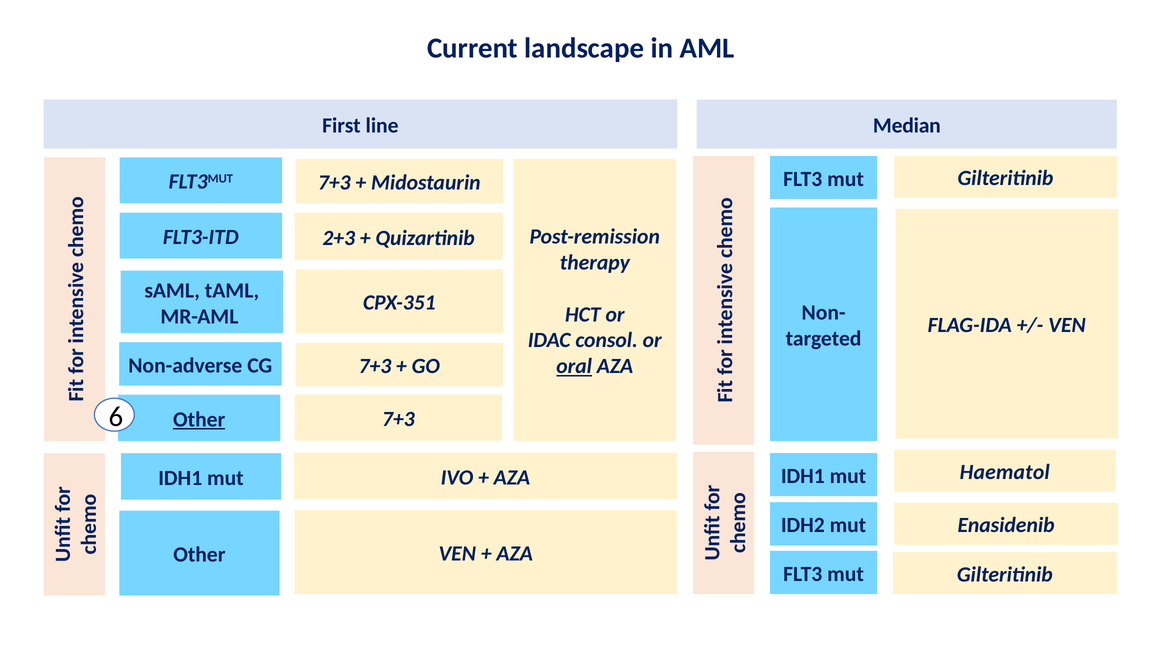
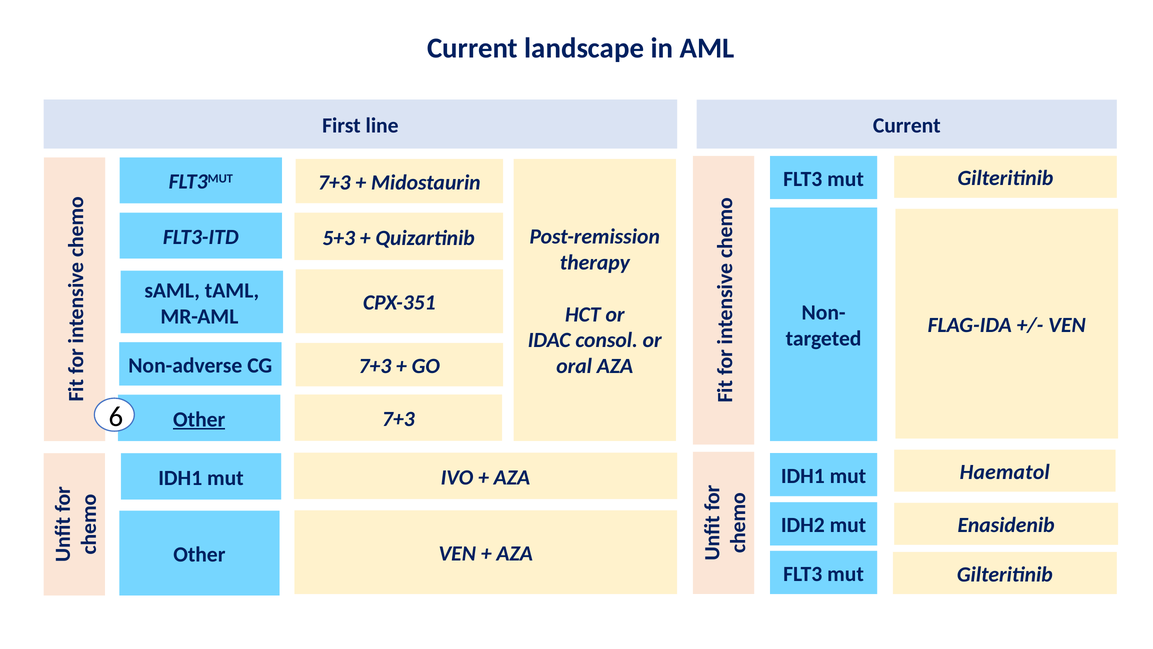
line Median: Median -> Current
2+3: 2+3 -> 5+3
oral underline: present -> none
